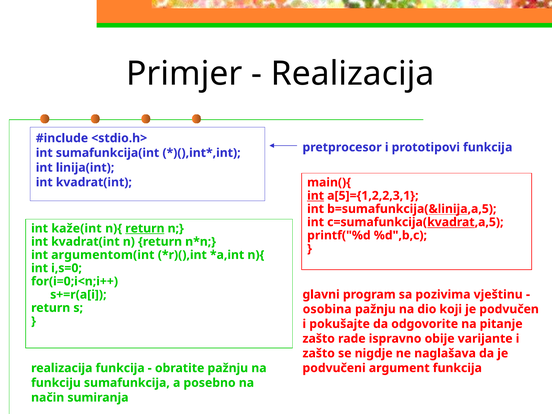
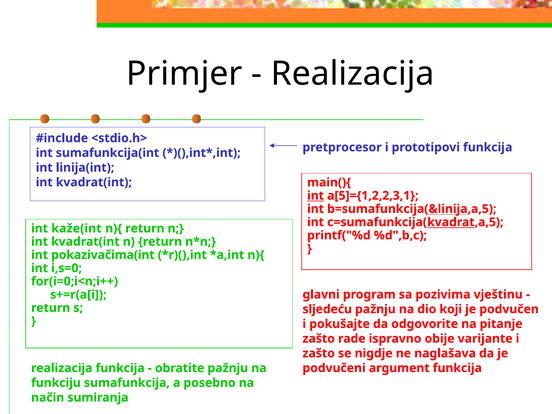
return at (145, 228) underline: present -> none
argumentom(int: argumentom(int -> pokazivačima(int
osobina: osobina -> sljedeću
